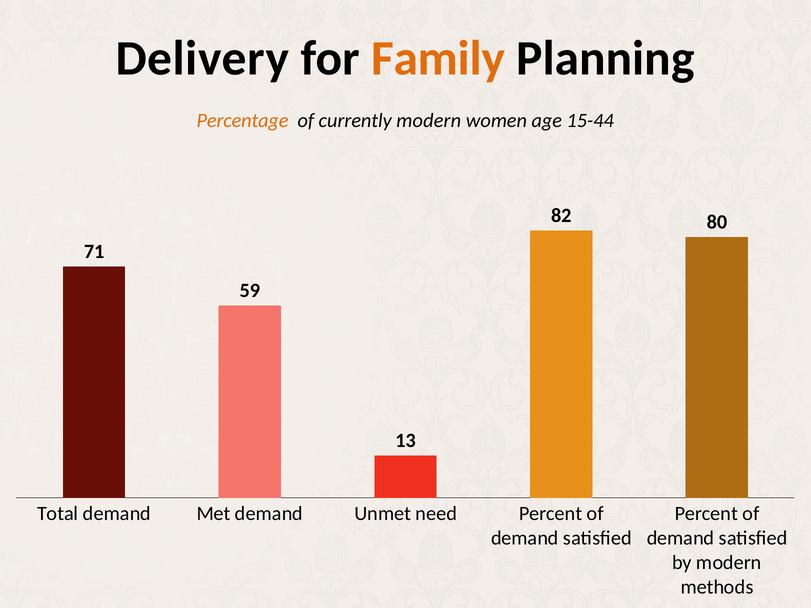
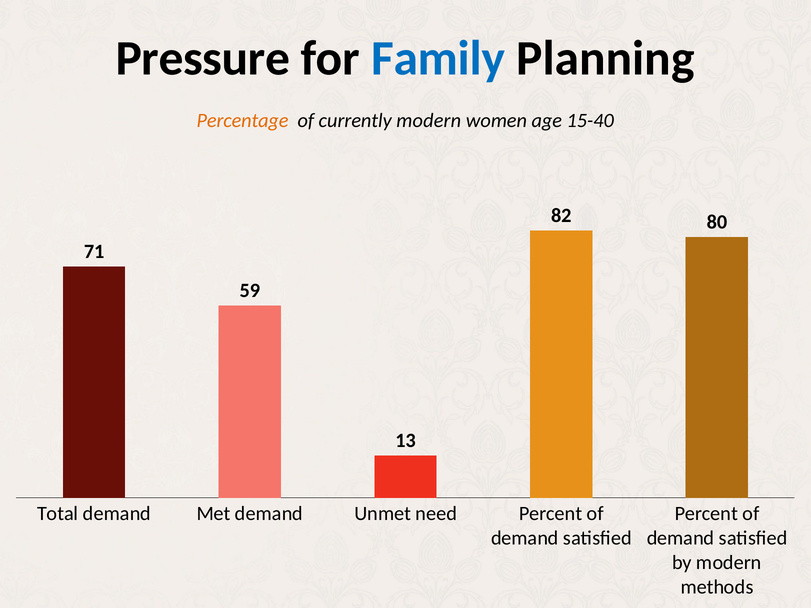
Delivery: Delivery -> Pressure
Family colour: orange -> blue
15-44: 15-44 -> 15-40
